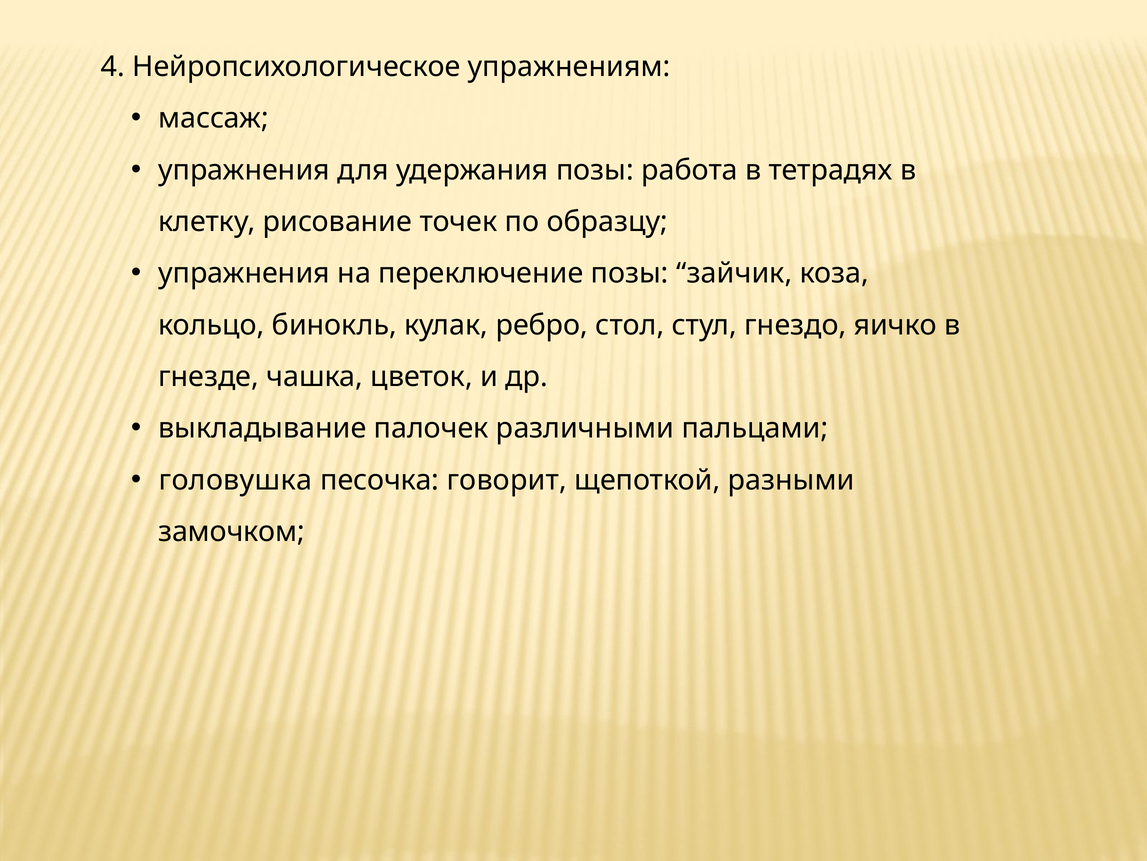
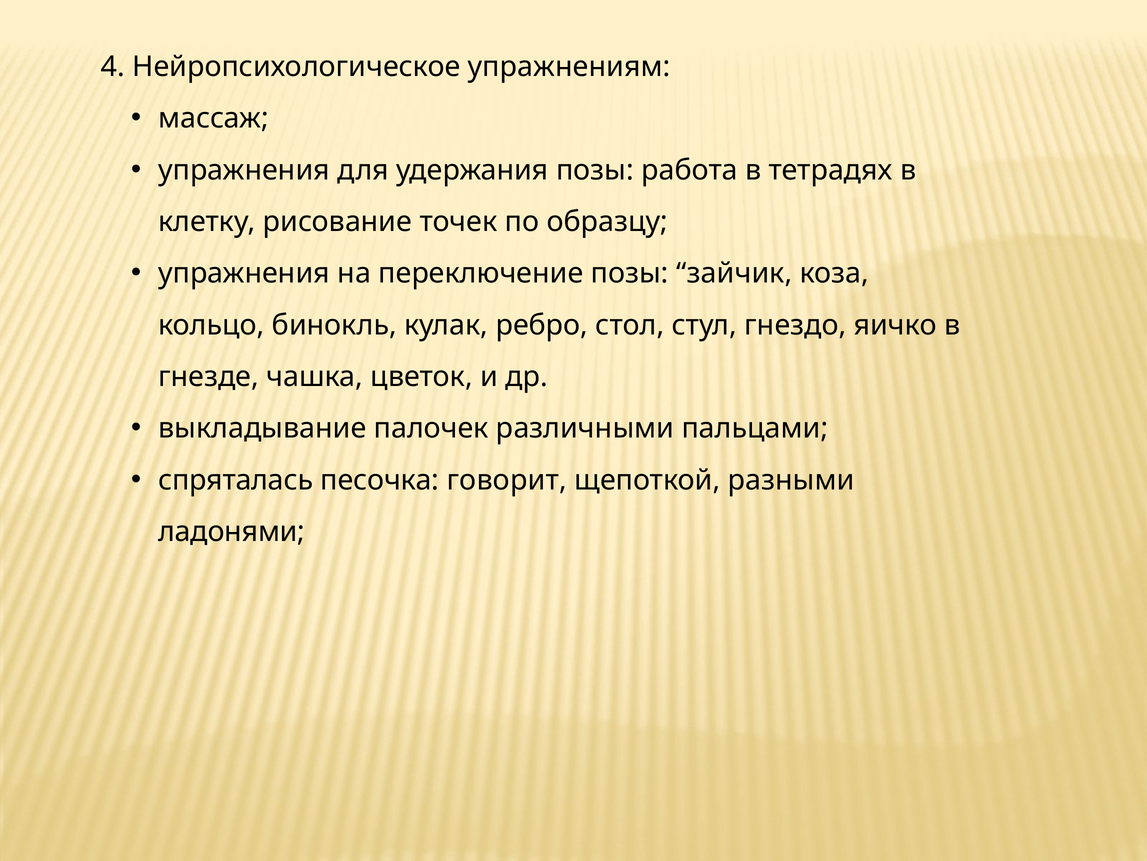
головушка: головушка -> спряталась
замочком: замочком -> ладонями
